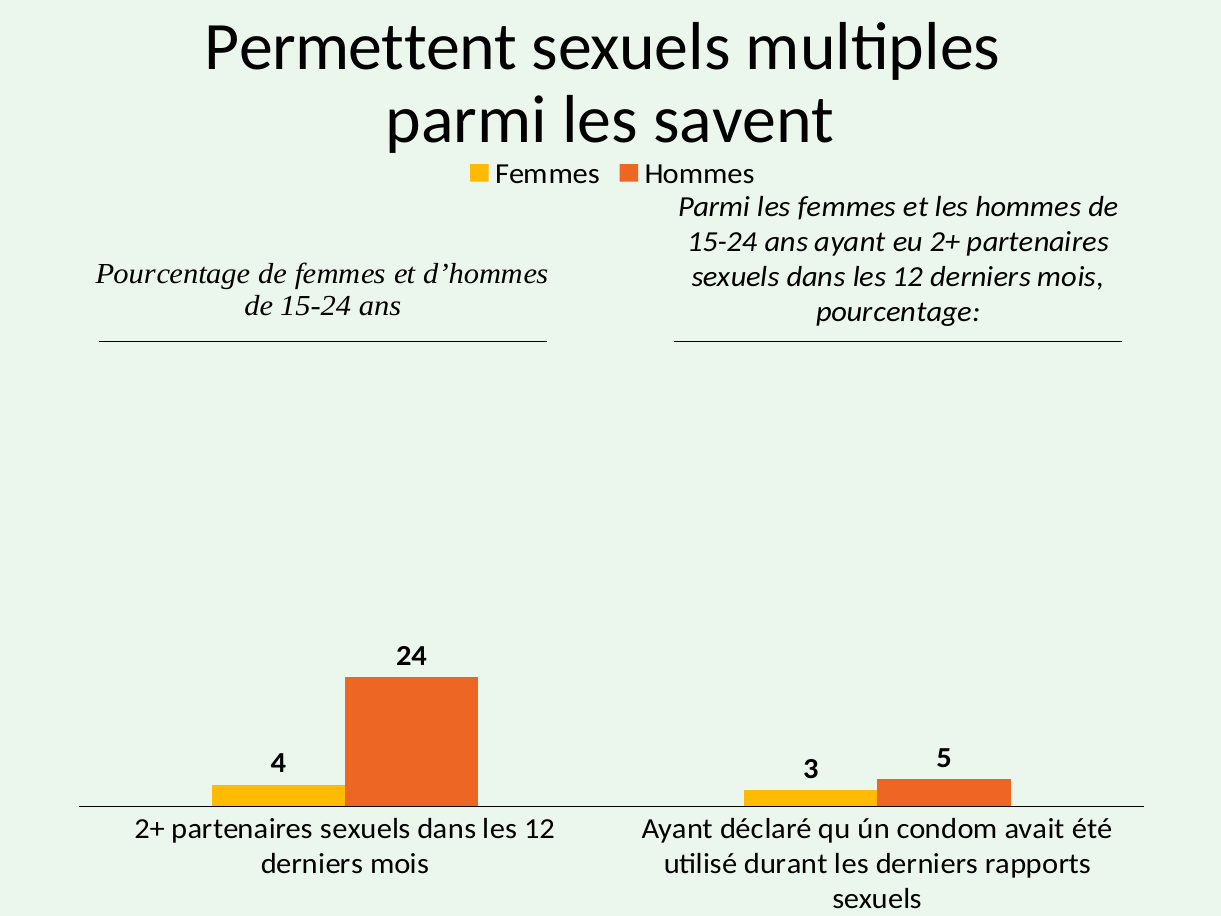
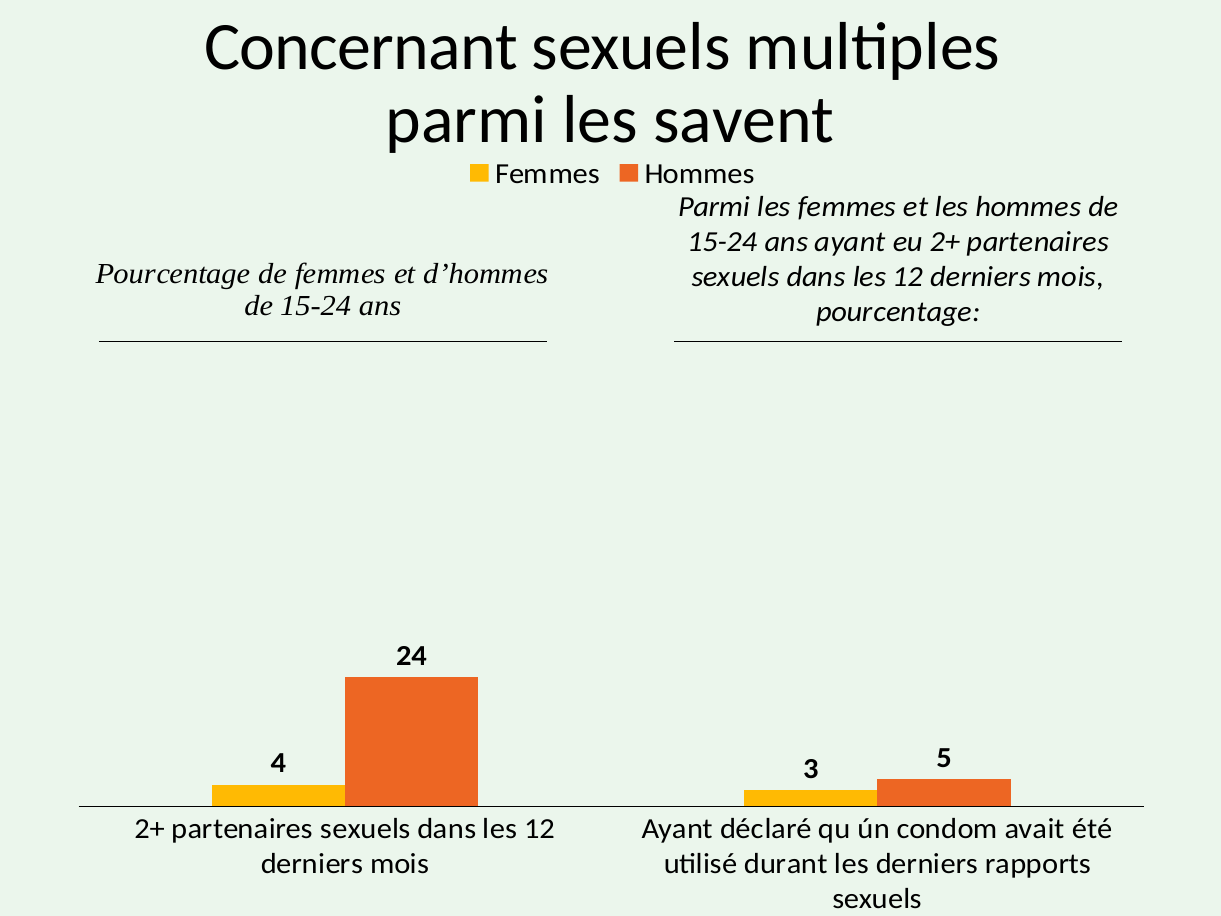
Permettent: Permettent -> Concernant
